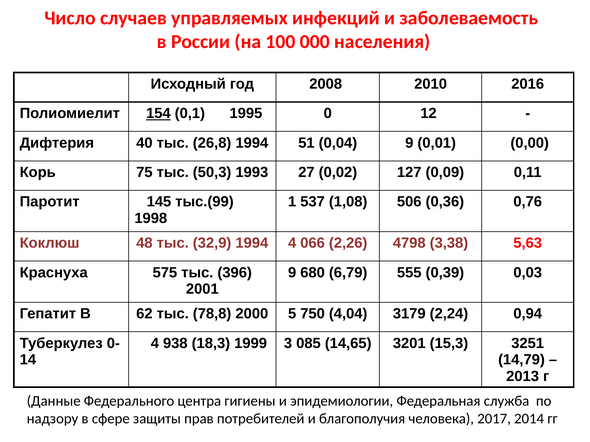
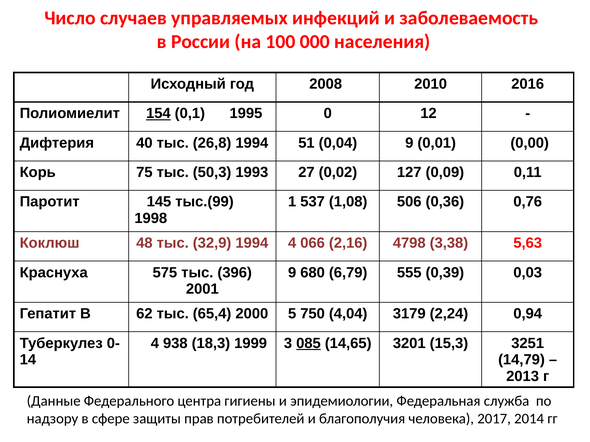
2,26: 2,26 -> 2,16
78,8: 78,8 -> 65,4
085 underline: none -> present
